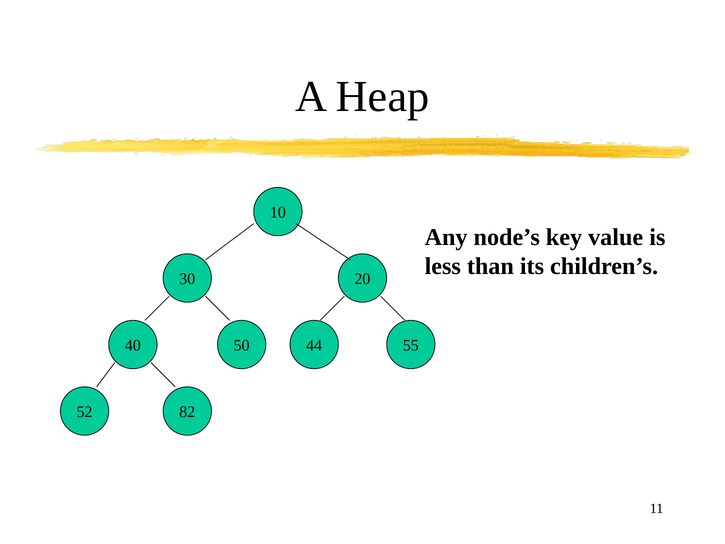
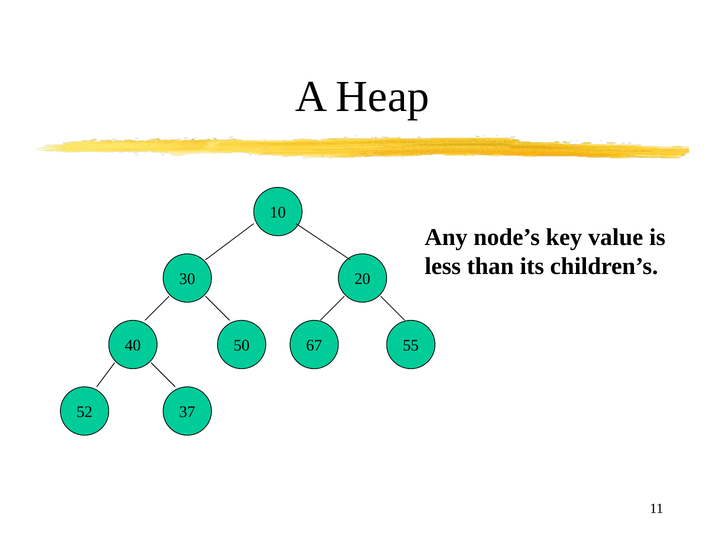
44: 44 -> 67
82: 82 -> 37
